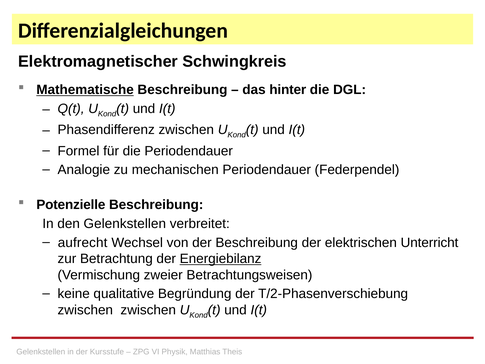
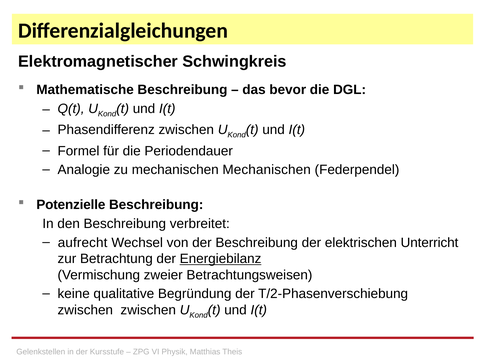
Mathematische underline: present -> none
hinter: hinter -> bevor
mechanischen Periodendauer: Periodendauer -> Mechanischen
den Gelenkstellen: Gelenkstellen -> Beschreibung
